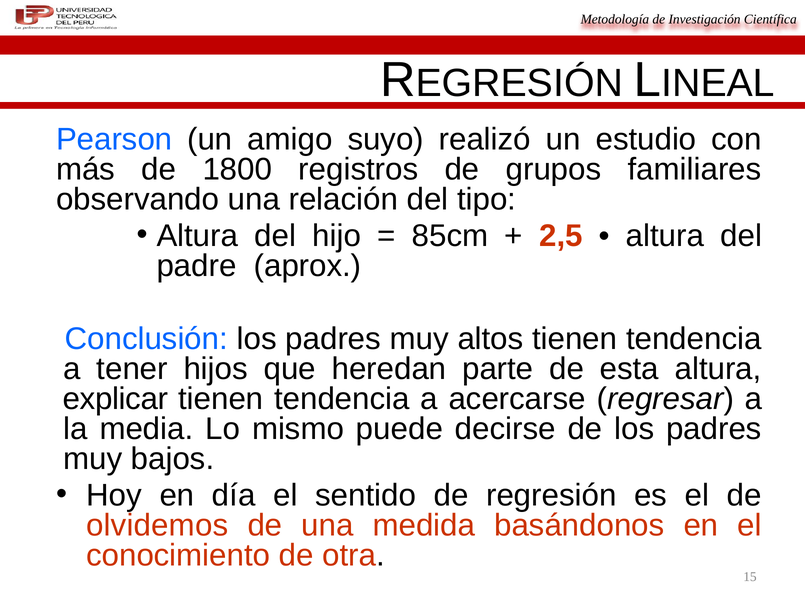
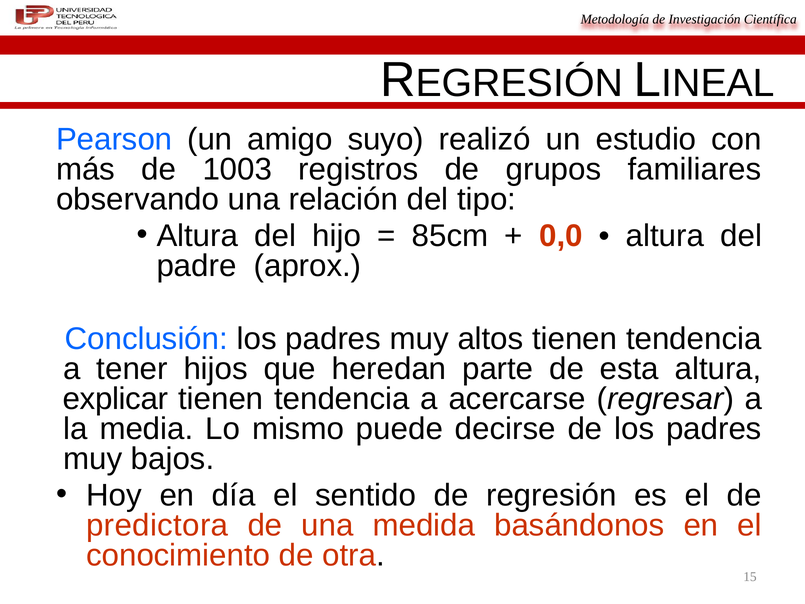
1800: 1800 -> 1003
2,5: 2,5 -> 0,0
olvidemos: olvidemos -> predictora
